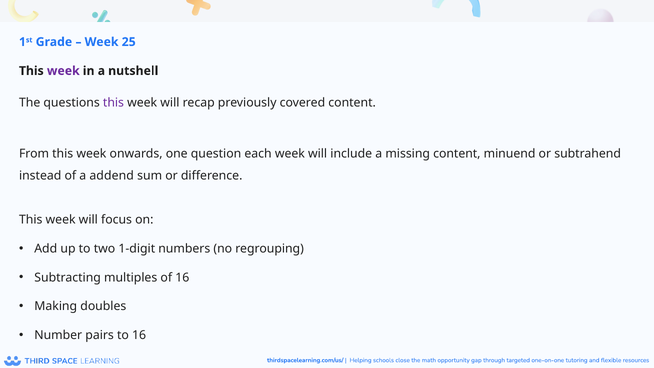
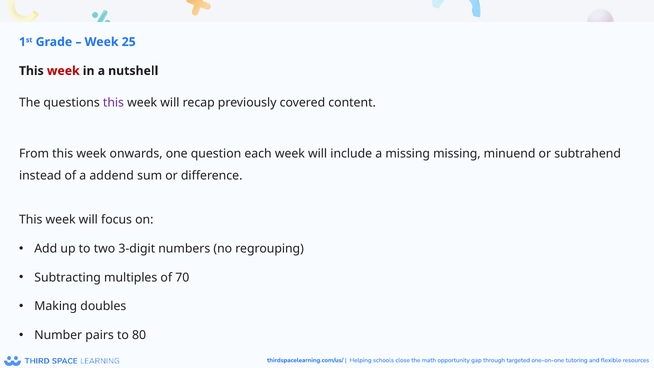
week at (63, 71) colour: purple -> red
missing content: content -> missing
1-digit: 1-digit -> 3-digit
of 16: 16 -> 70
to 16: 16 -> 80
